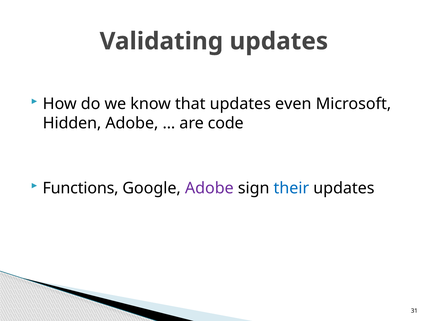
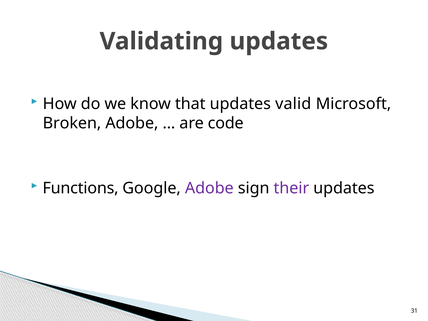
even: even -> valid
Hidden: Hidden -> Broken
their colour: blue -> purple
